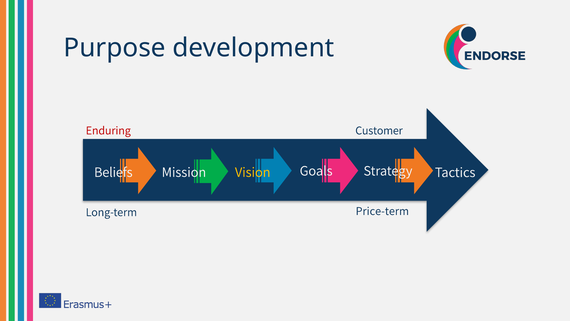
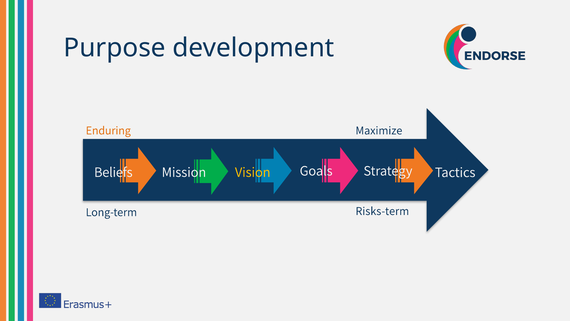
Enduring colour: red -> orange
Customer: Customer -> Maximize
Price-term: Price-term -> Risks-term
